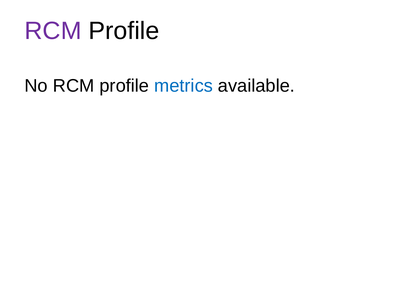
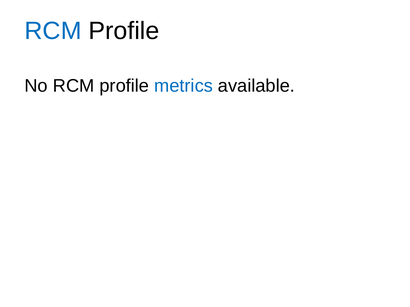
RCM at (53, 31) colour: purple -> blue
